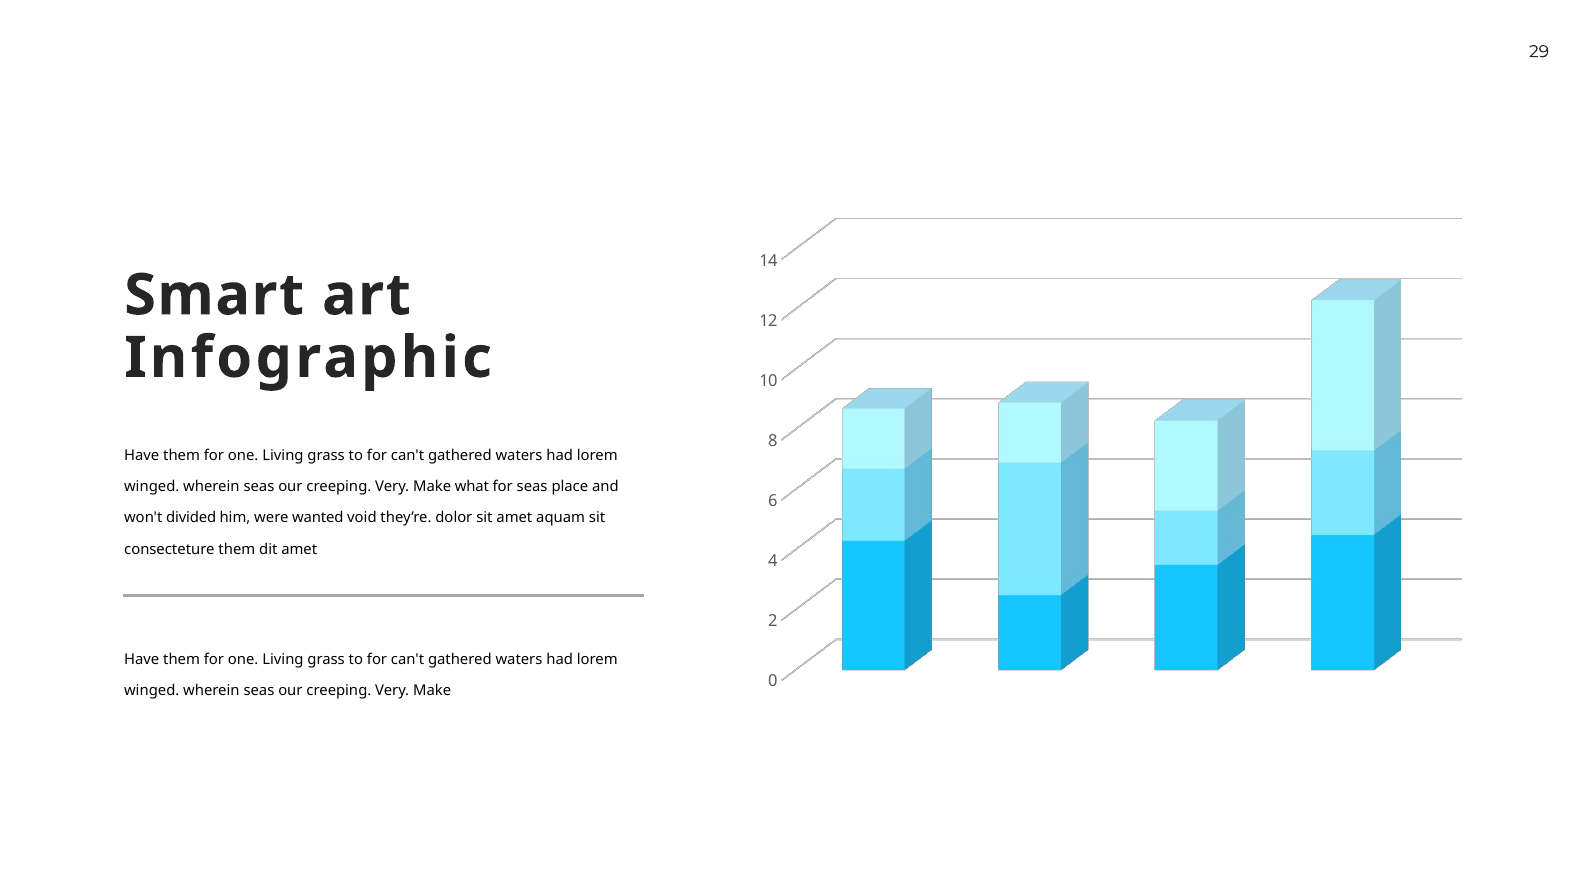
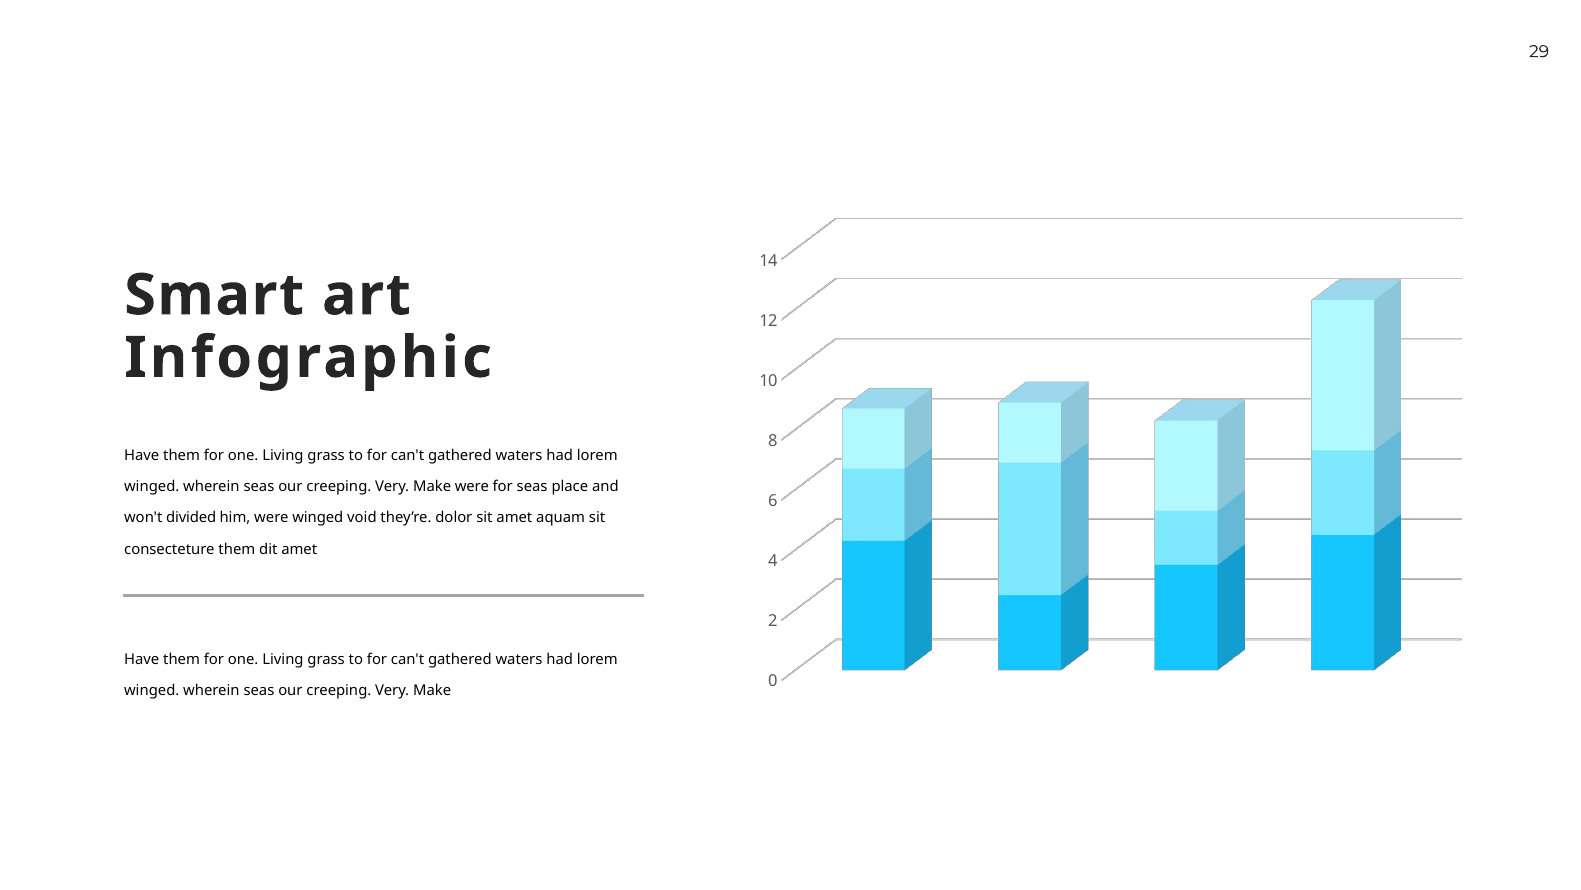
Make what: what -> were
were wanted: wanted -> winged
